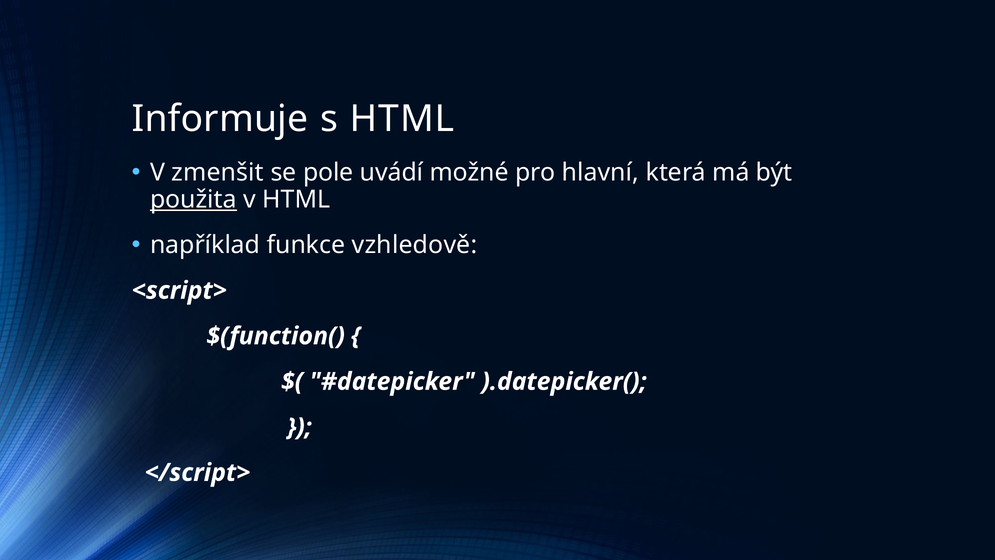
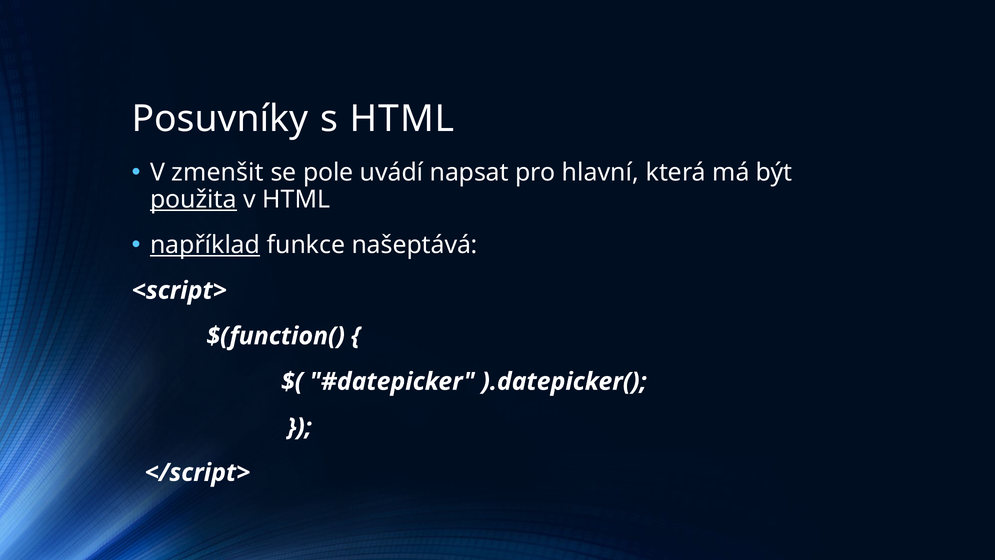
Informuje: Informuje -> Posuvníky
možné: možné -> napsat
například underline: none -> present
vzhledově: vzhledově -> našeptává
